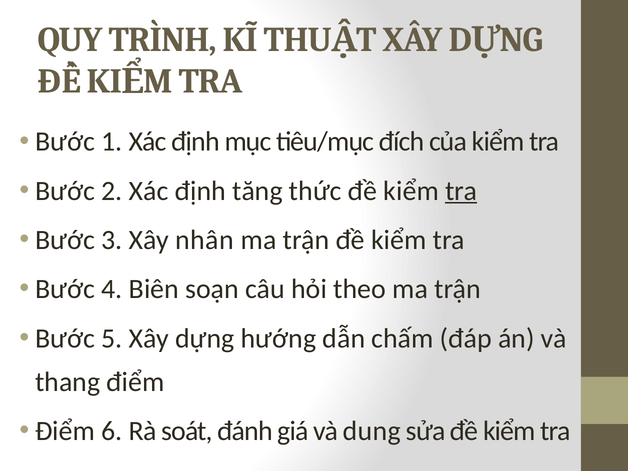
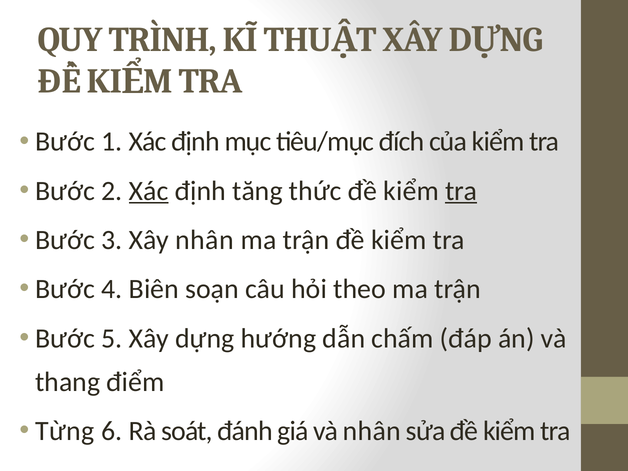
Xác at (149, 191) underline: none -> present
Điểm at (65, 431): Điểm -> Từng
và dung: dung -> nhân
